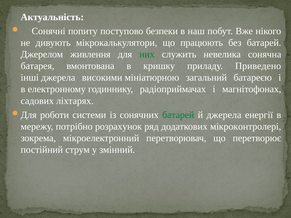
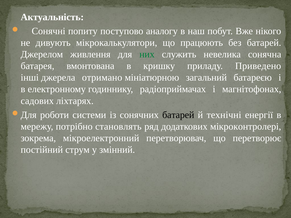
безпеки: безпеки -> аналогу
високими: високими -> отримано
батарей at (178, 115) colour: green -> black
й джерела: джерела -> технічні
розрахунок: розрахунок -> становлять
